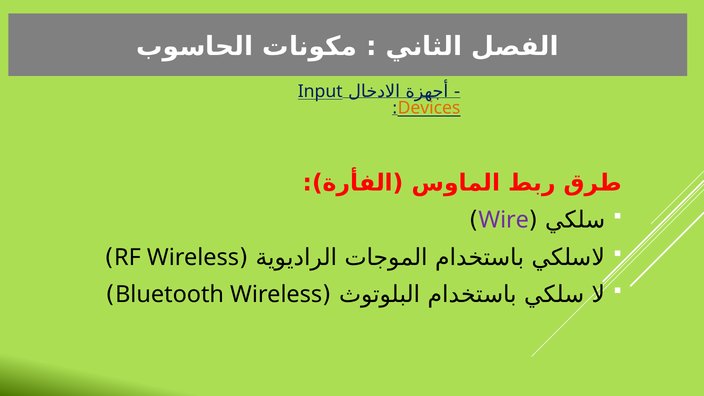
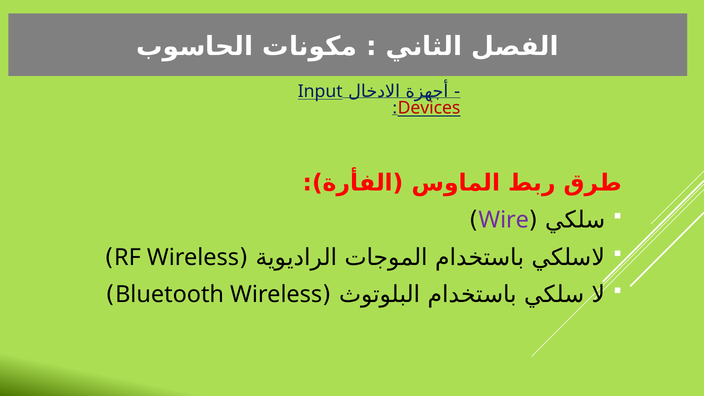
Devices colour: orange -> red
